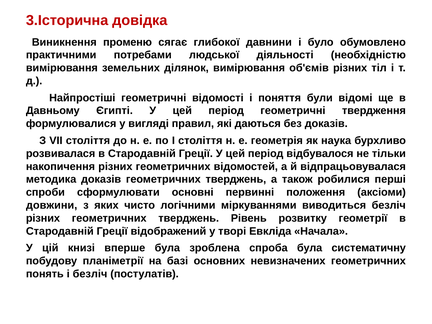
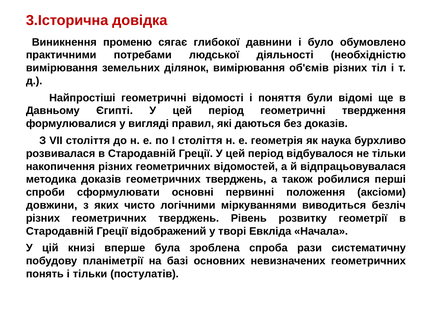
спроба була: була -> рази
і безліч: безліч -> тільки
